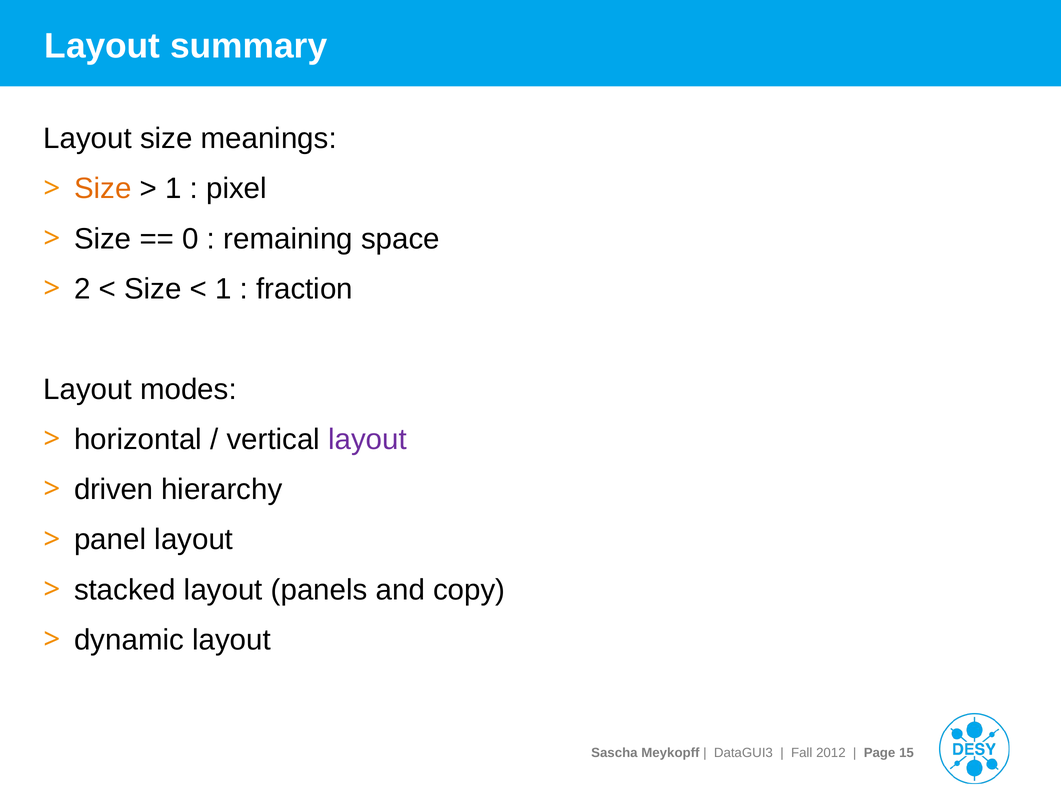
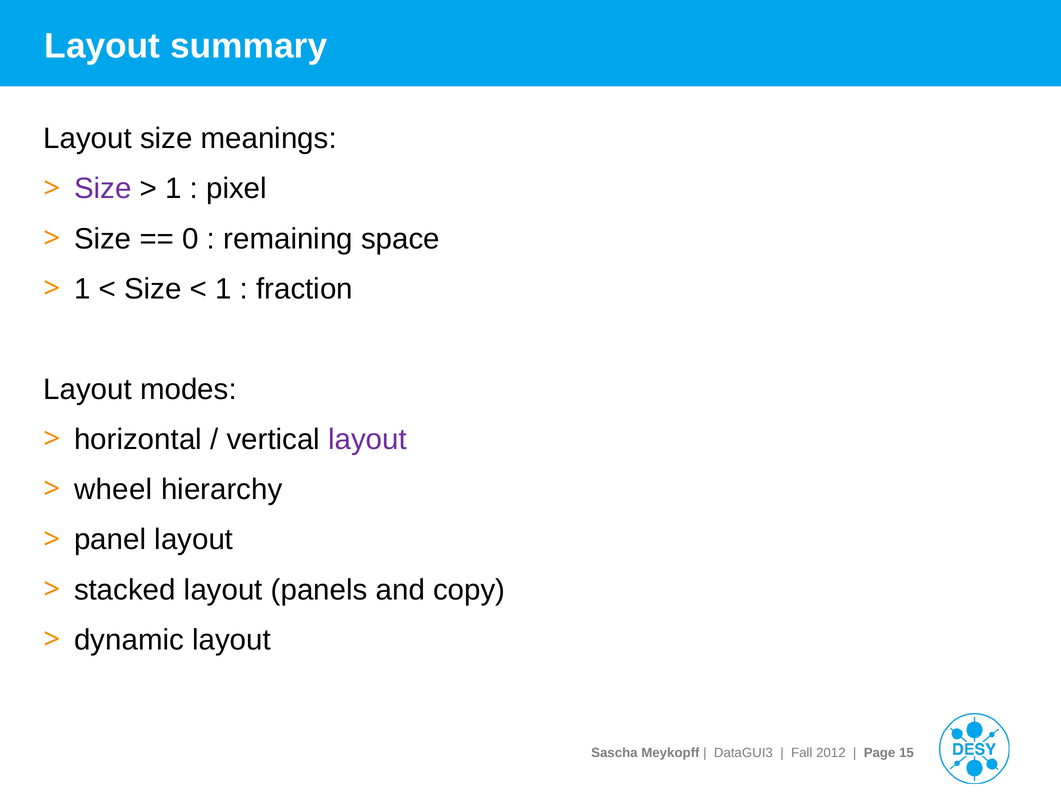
Size at (103, 189) colour: orange -> purple
2 at (82, 289): 2 -> 1
driven: driven -> wheel
